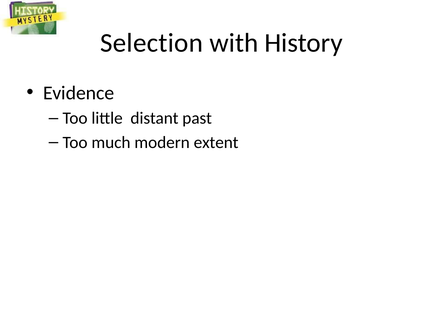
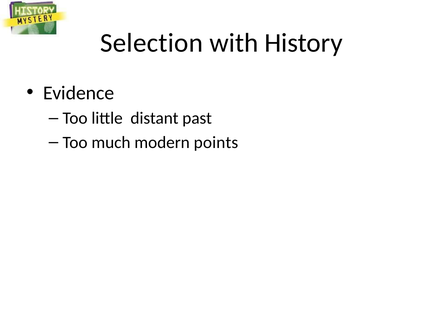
extent: extent -> points
